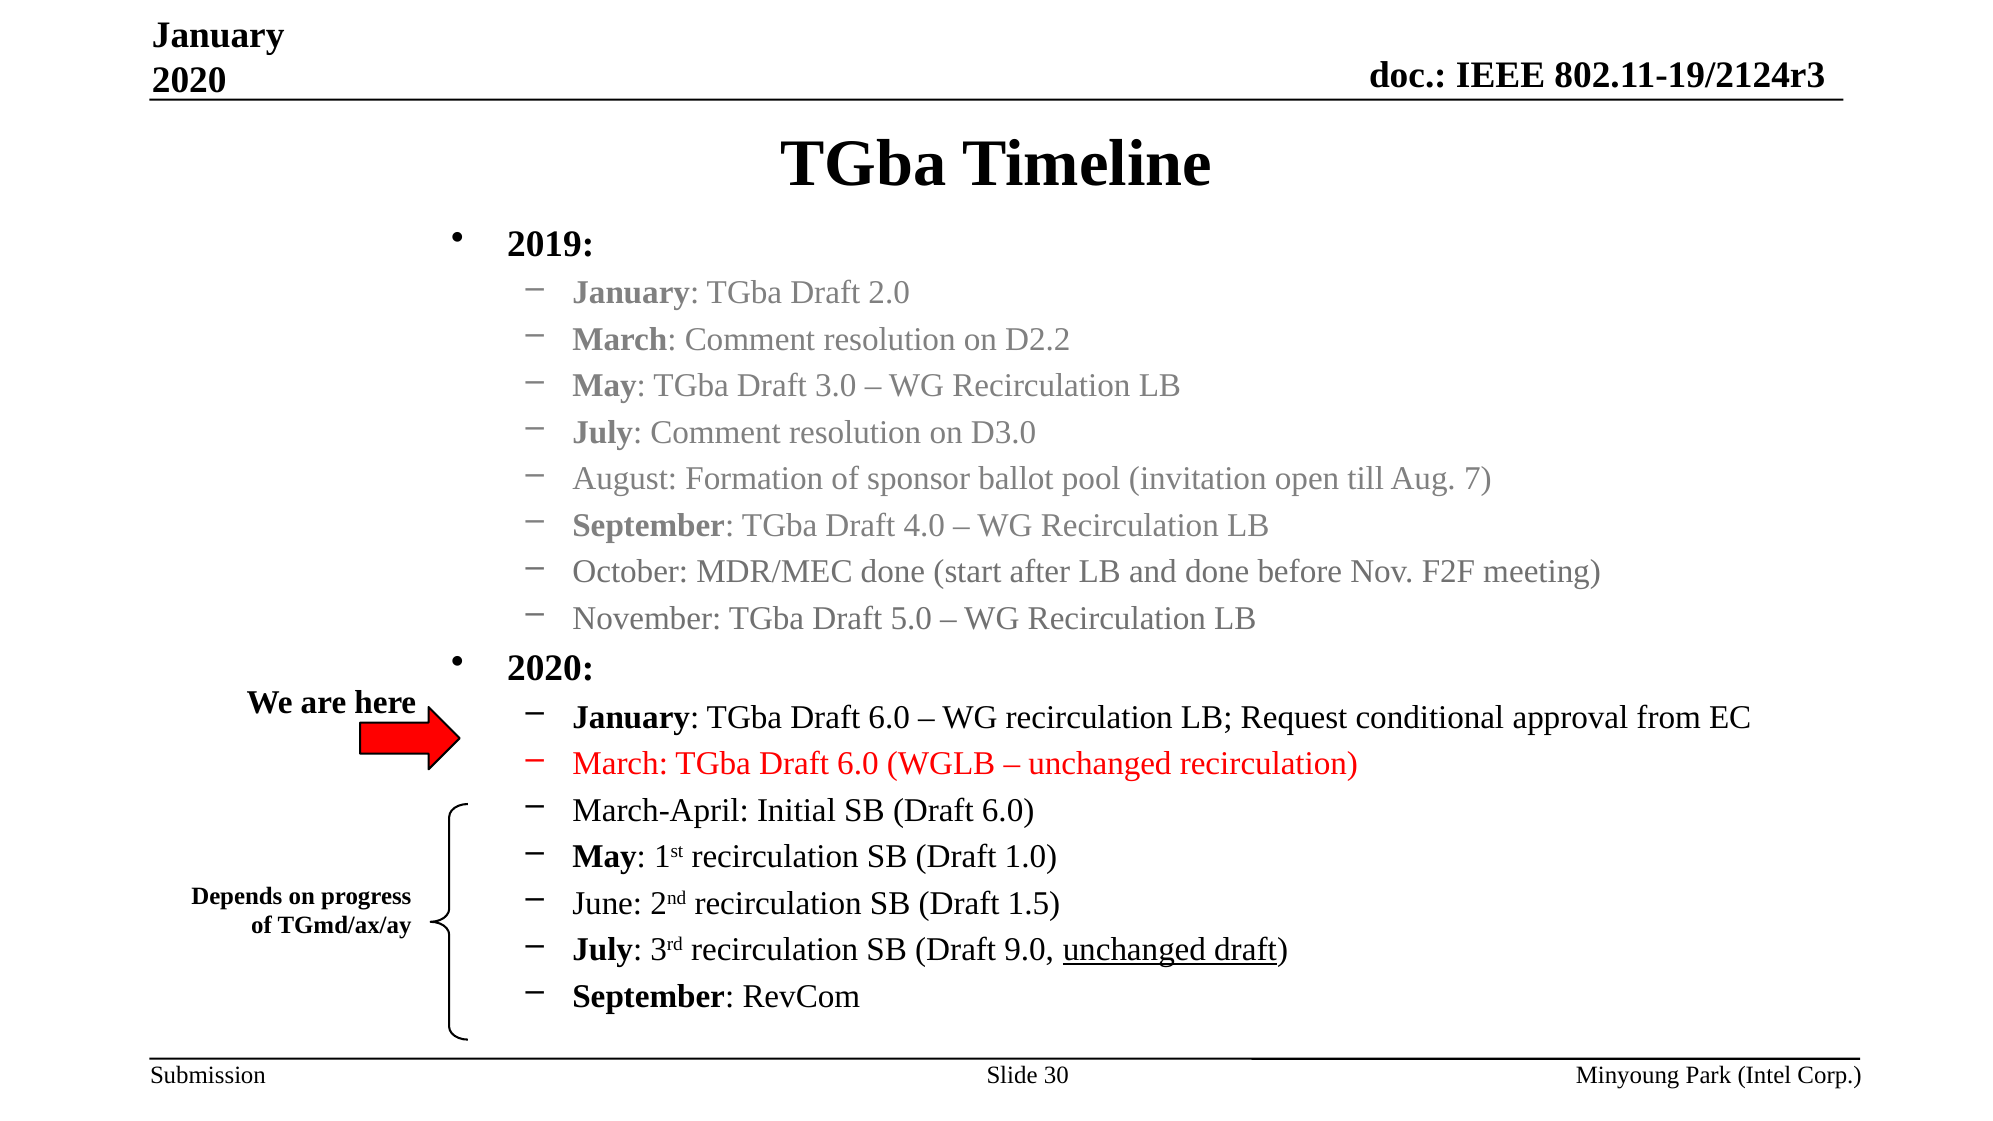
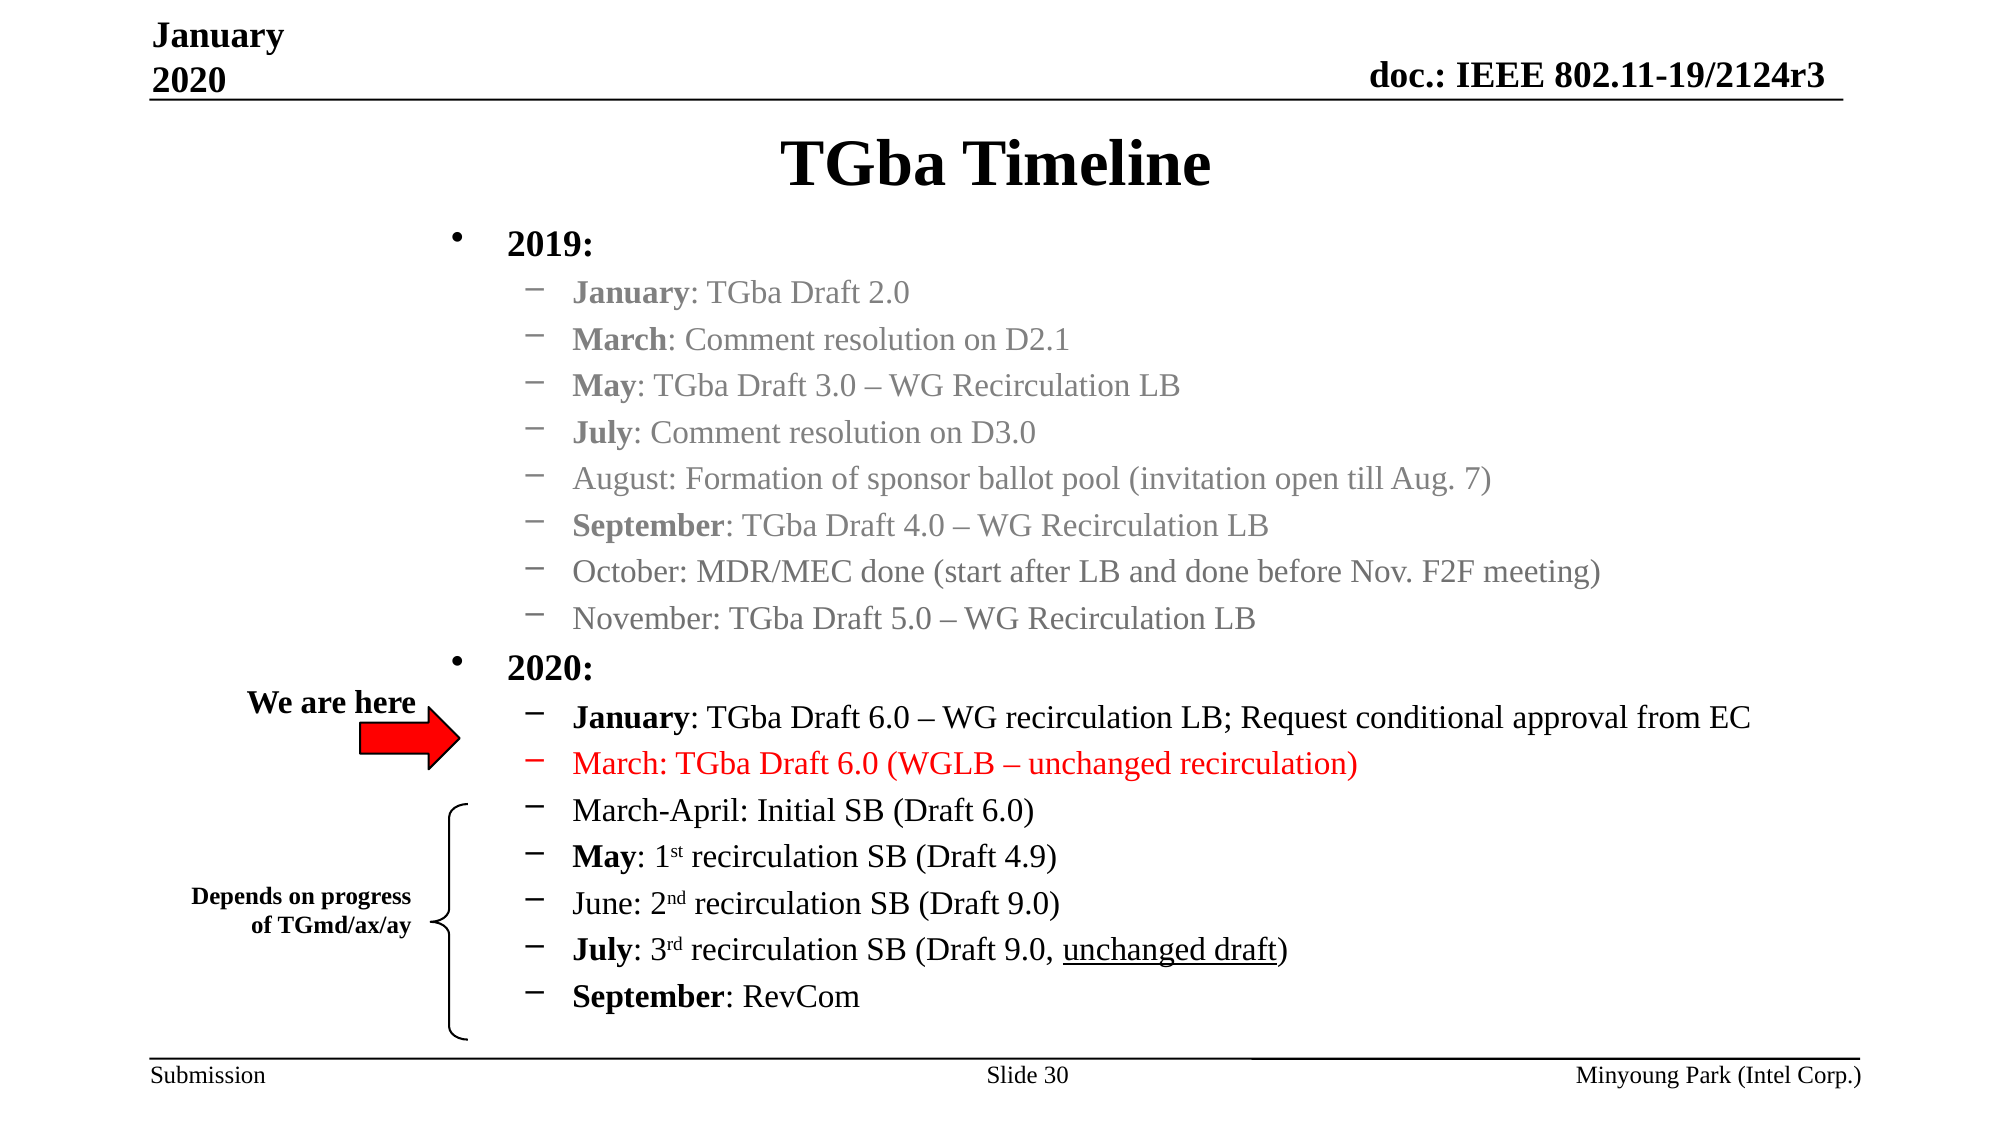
D2.2: D2.2 -> D2.1
1.0: 1.0 -> 4.9
1.5 at (1034, 903): 1.5 -> 9.0
